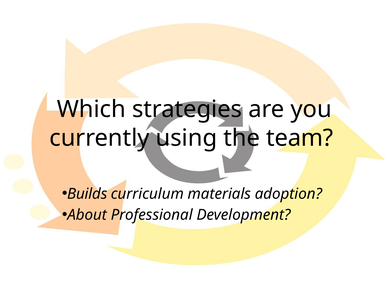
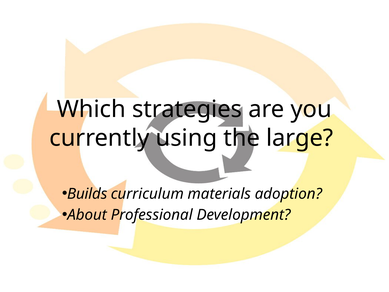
team: team -> large
